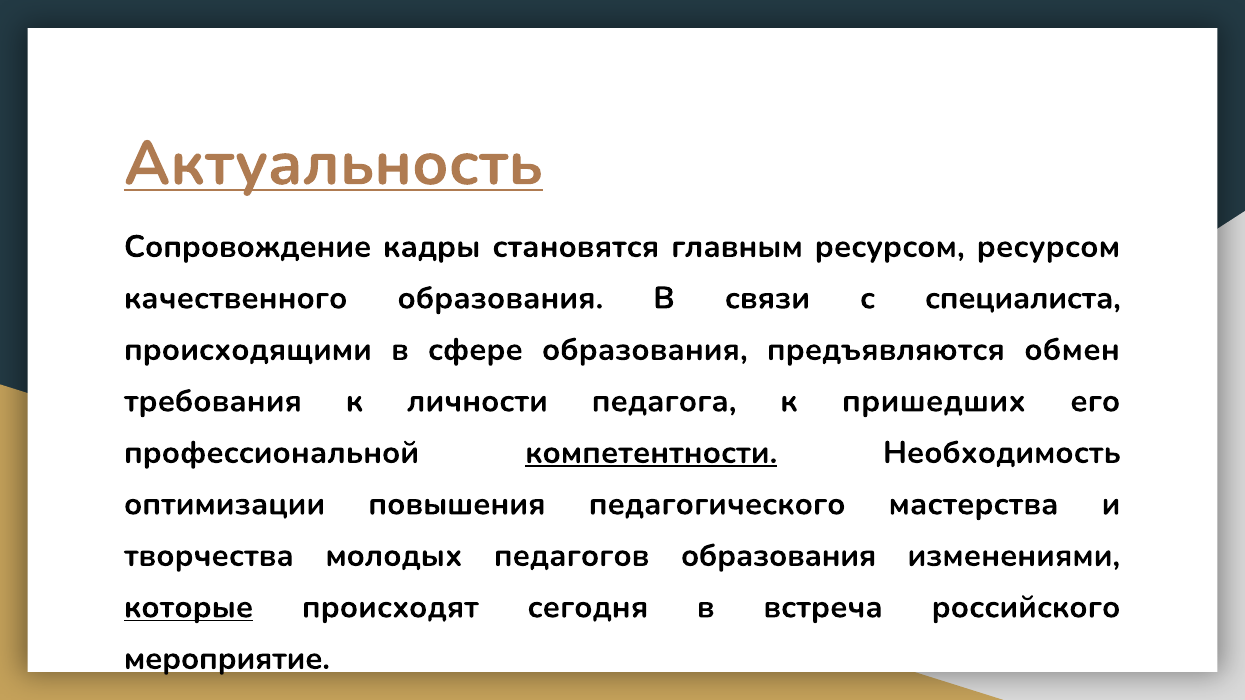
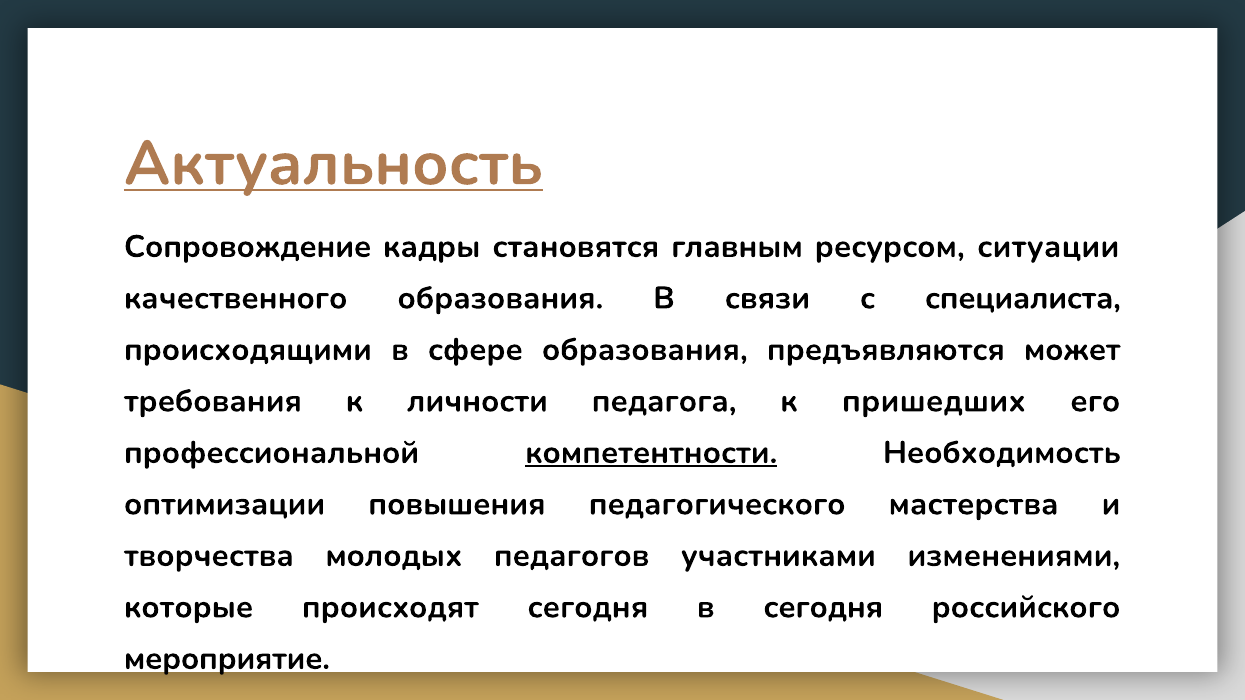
ресурсом ресурсом: ресурсом -> ситуации
обмен: обмен -> может
педагогов образования: образования -> участниками
которые underline: present -> none
в встреча: встреча -> сегодня
